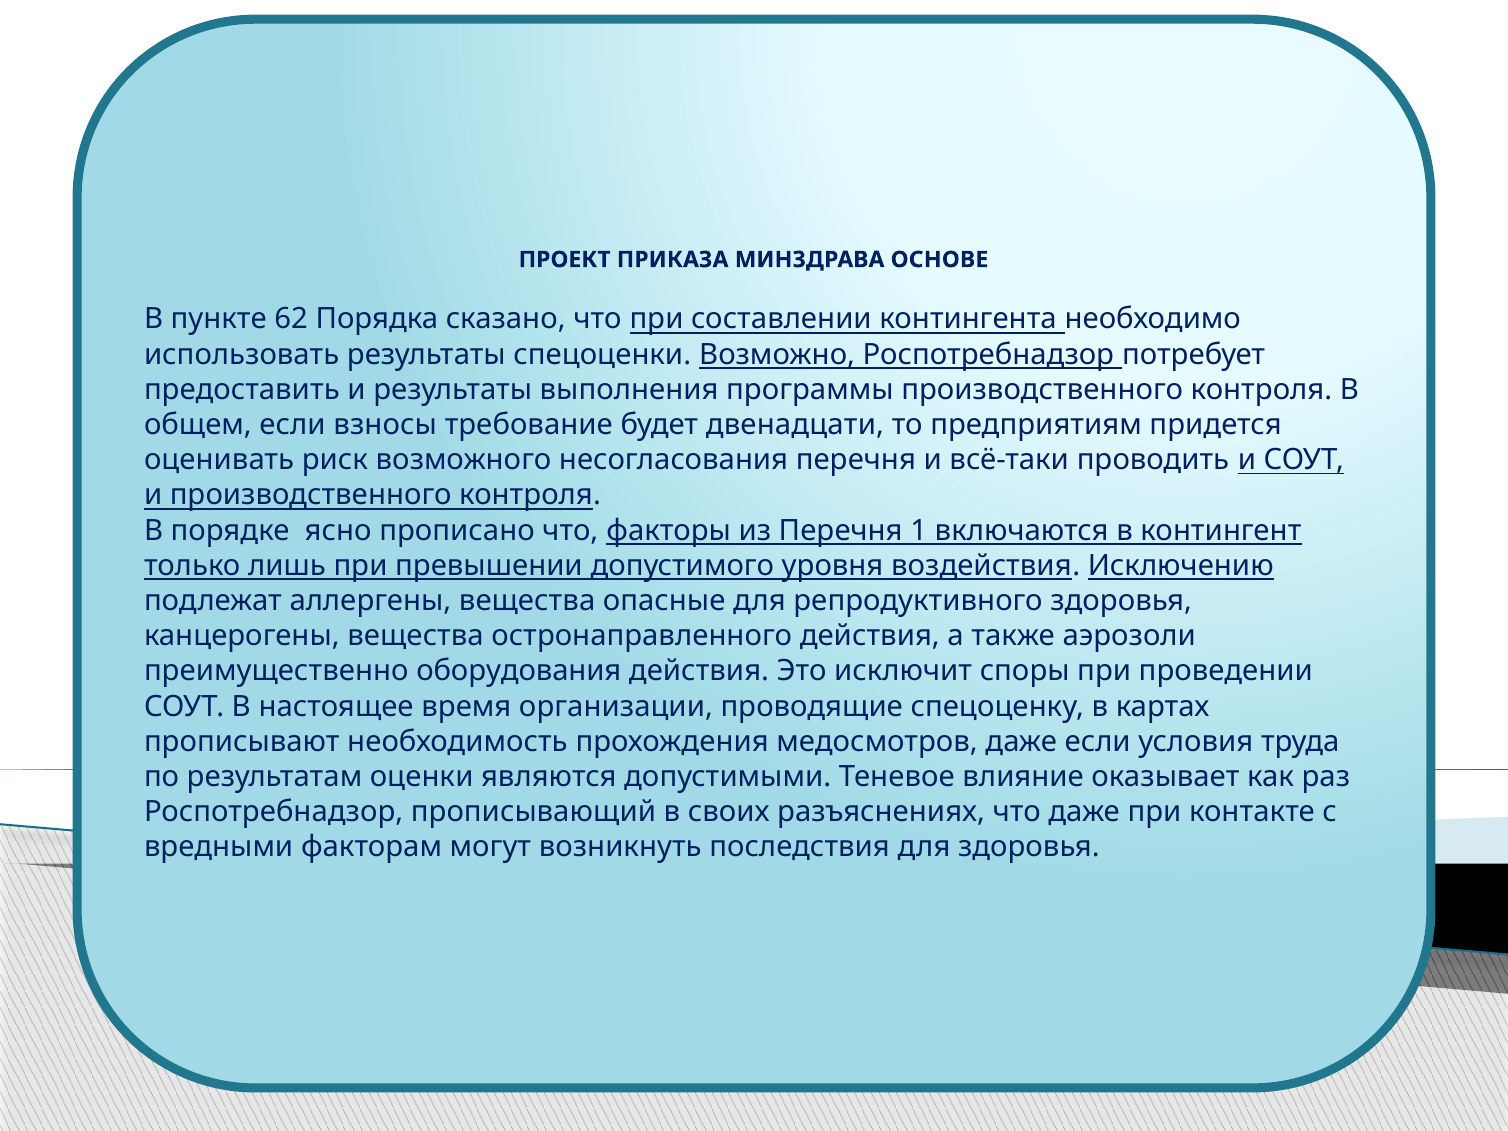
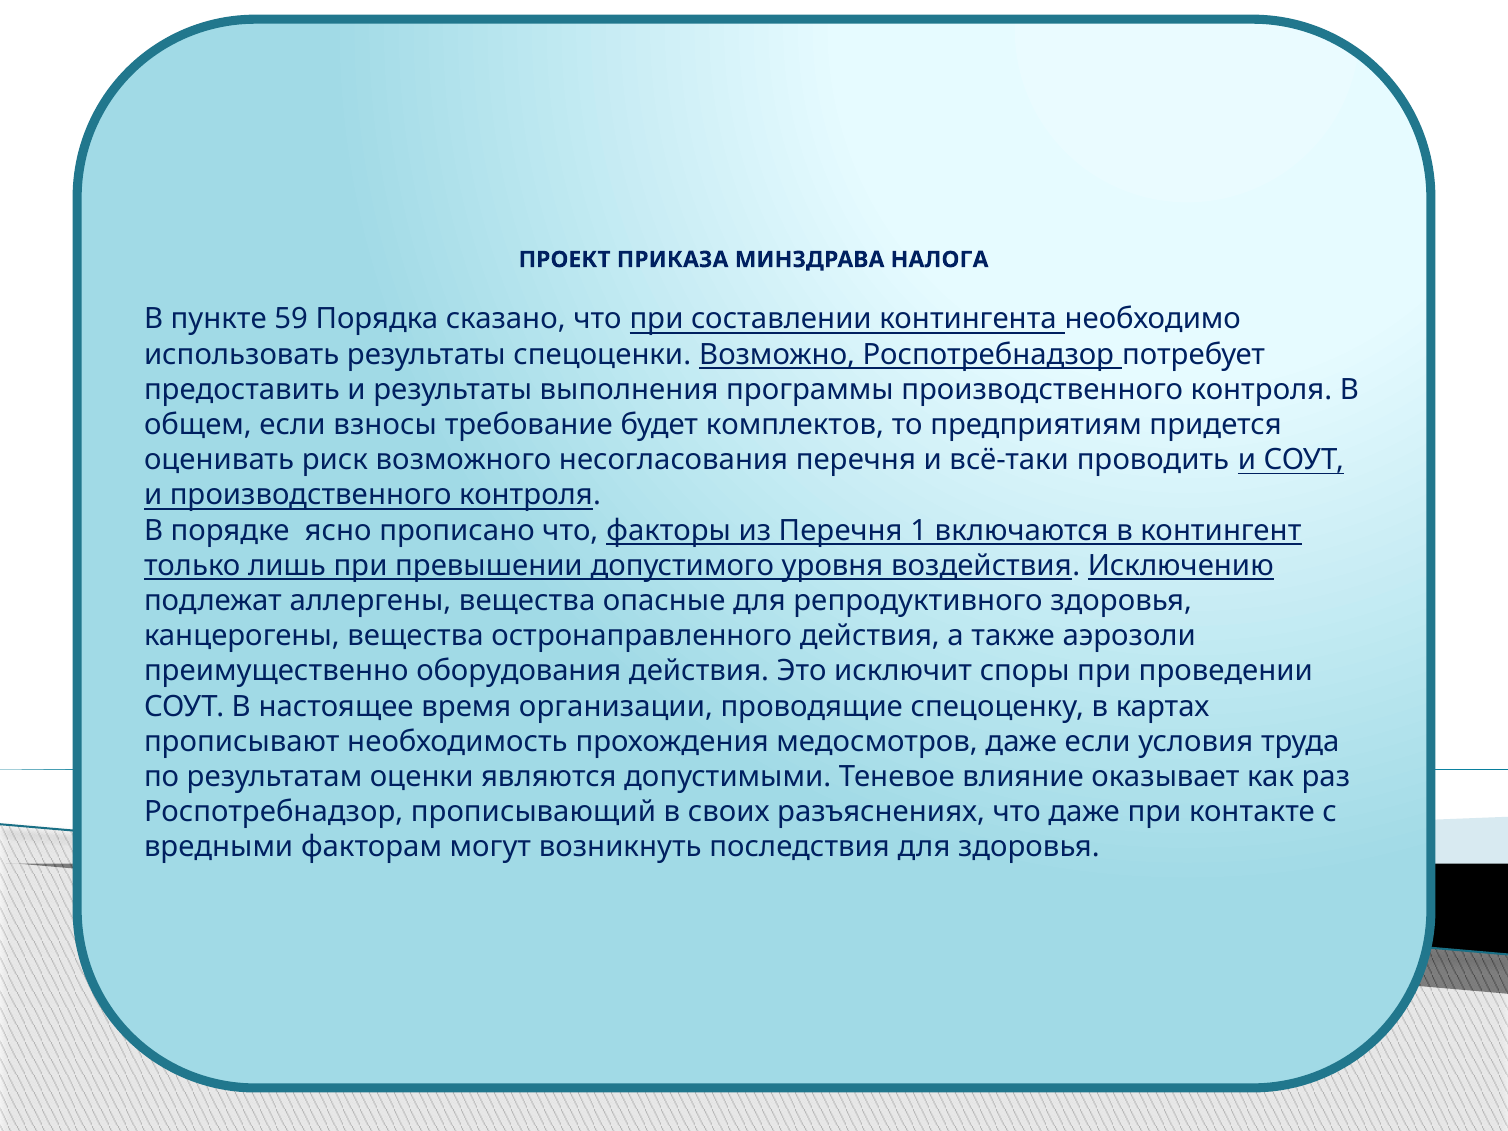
ОСНОВЕ: ОСНОВЕ -> НАЛОГА
62: 62 -> 59
двенадцати: двенадцати -> комплектов
